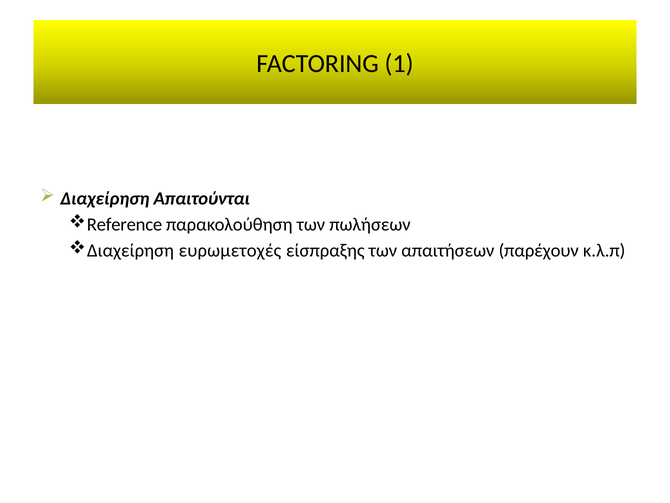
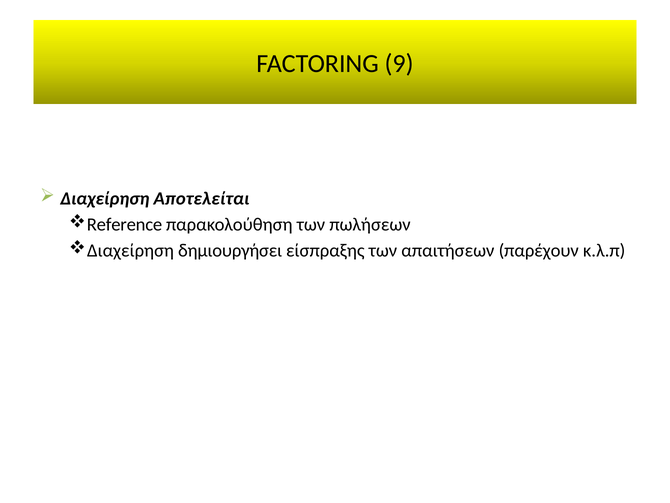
1: 1 -> 9
Απαιτούνται: Απαιτούνται -> Αποτελείται
ευρωμετοχές: ευρωμετοχές -> δημιουργήσει
